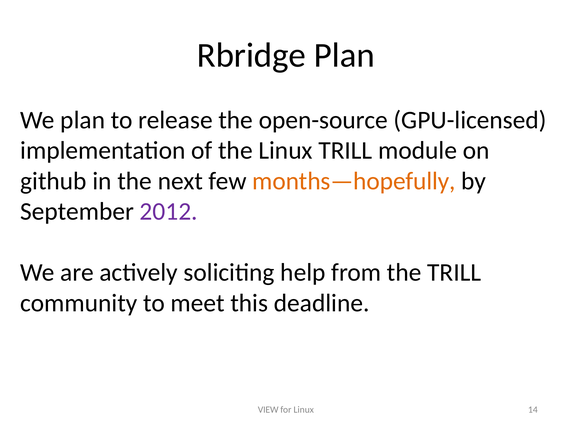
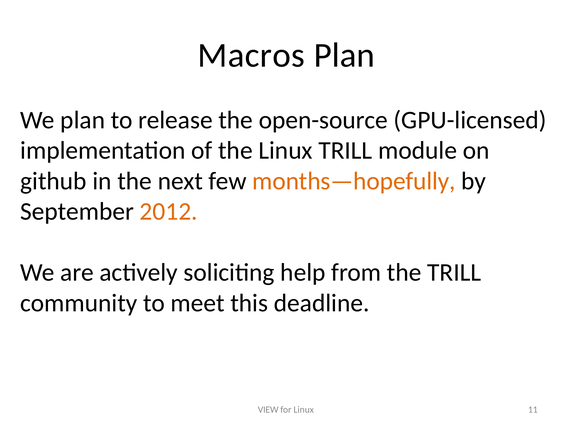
Rbridge: Rbridge -> Macros
2012 colour: purple -> orange
14: 14 -> 11
